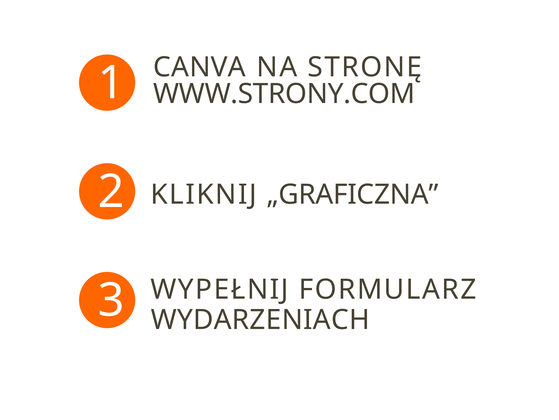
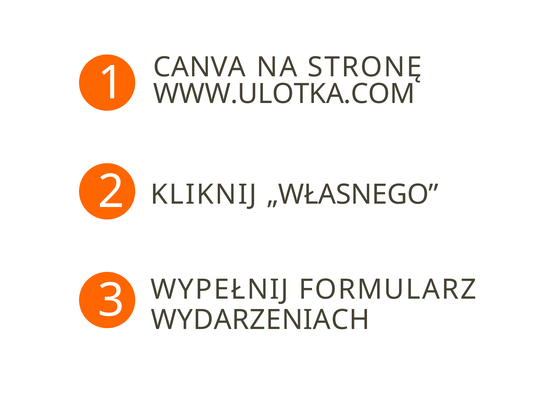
WWW.STRONY.COM: WWW.STRONY.COM -> WWW.ULOTKA.COM
„GRAFICZNA: „GRAFICZNA -> „WŁASNEGO
